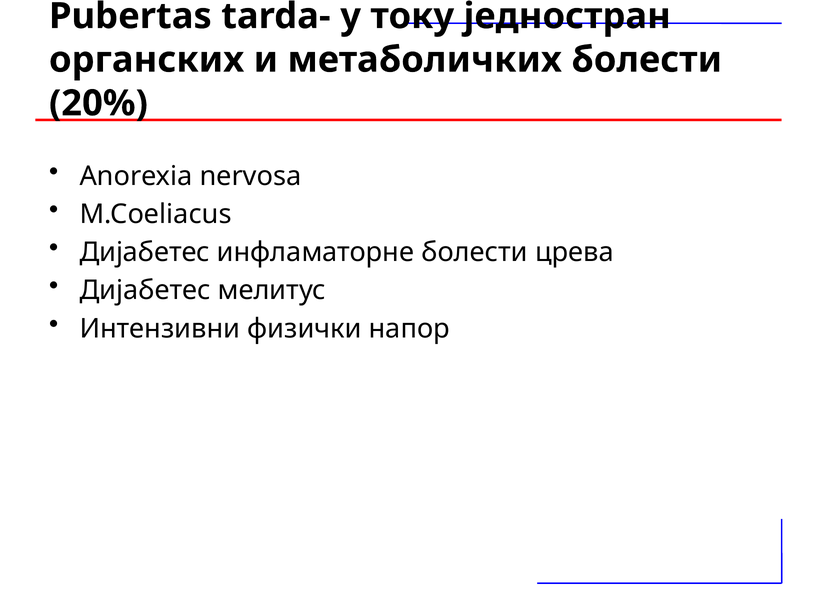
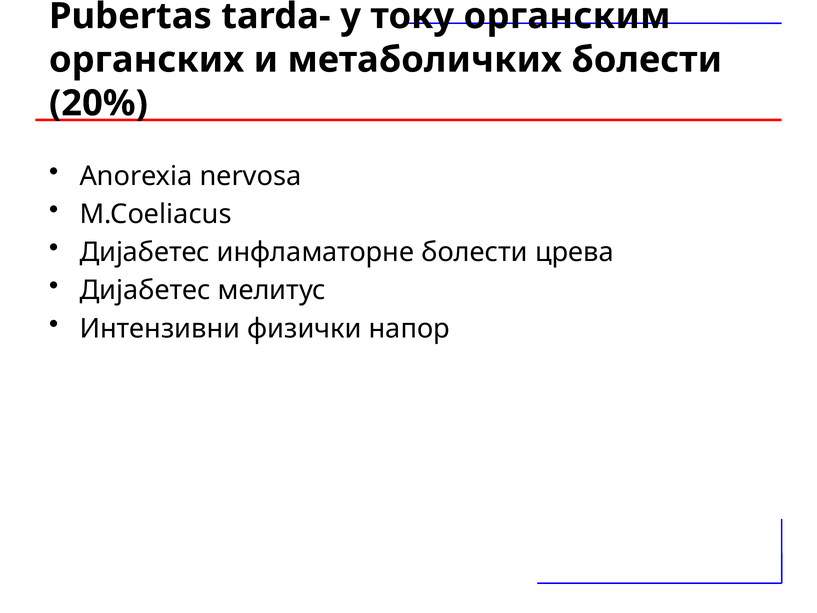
једностран: једностран -> органским
